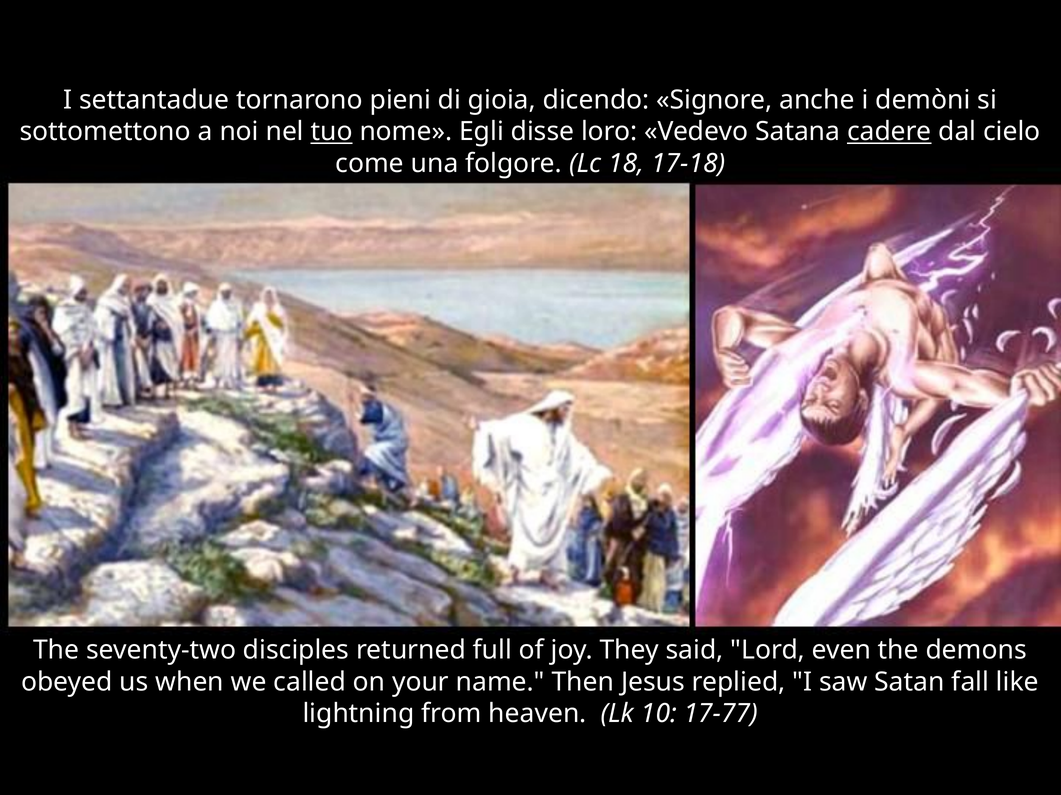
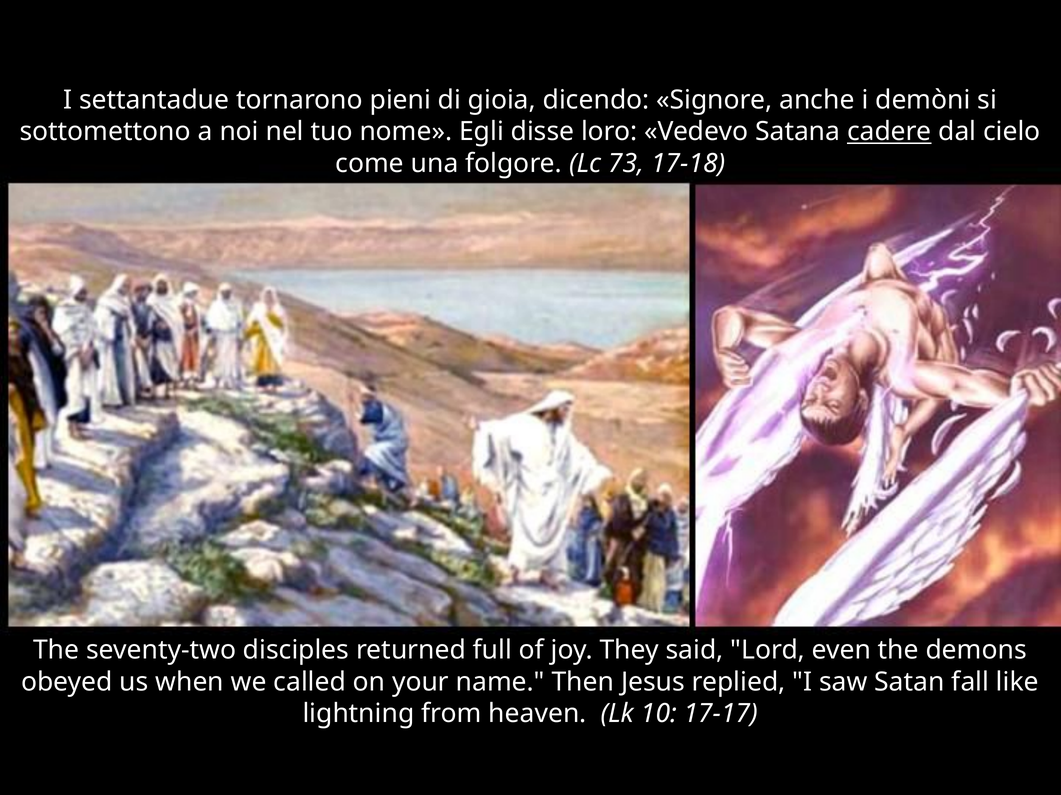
tuo underline: present -> none
18: 18 -> 73
17-77: 17-77 -> 17-17
